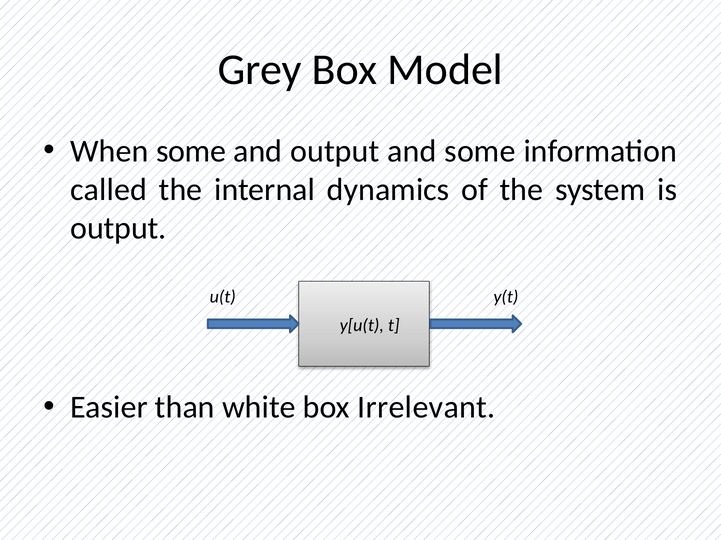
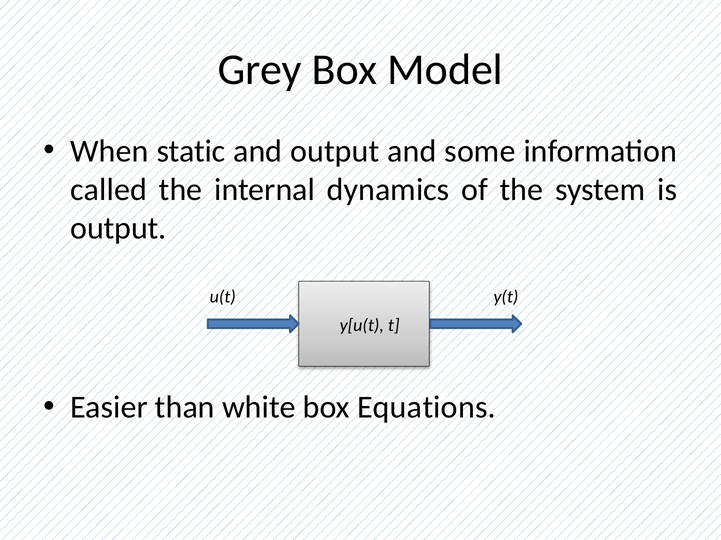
When some: some -> static
Irrelevant: Irrelevant -> Equations
